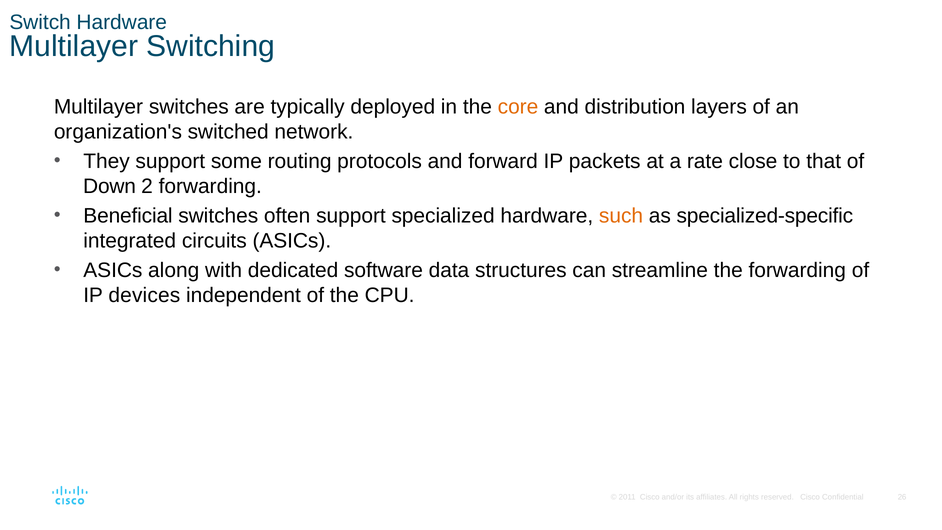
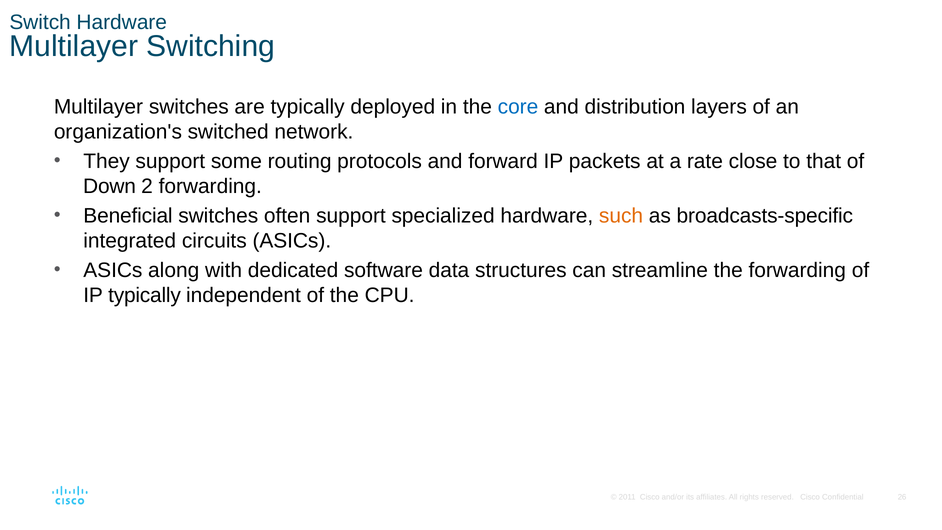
core colour: orange -> blue
specialized-specific: specialized-specific -> broadcasts-specific
IP devices: devices -> typically
